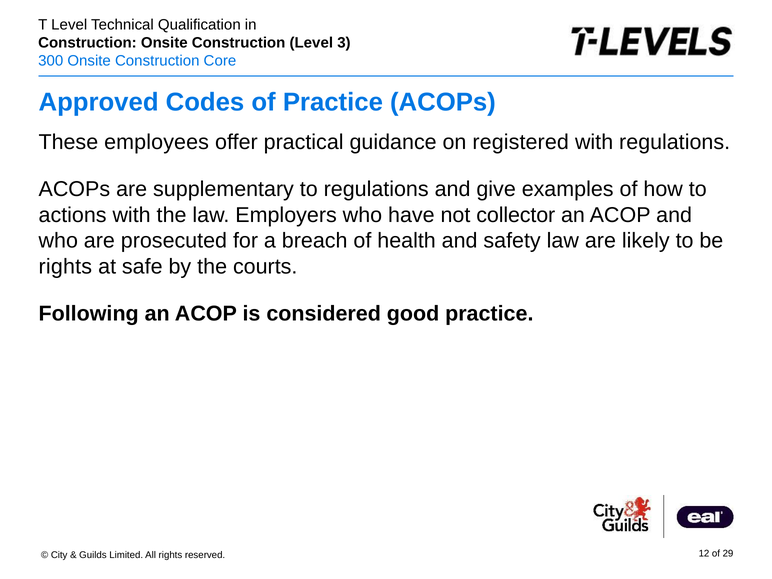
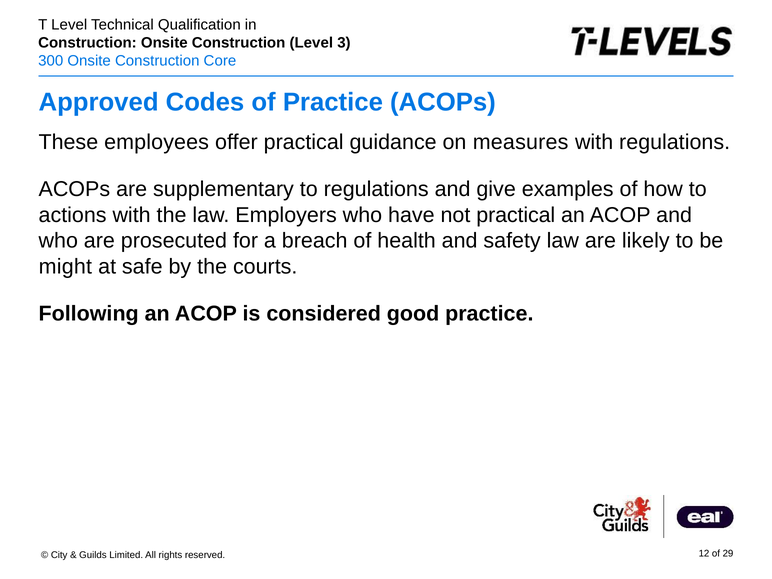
registered: registered -> measures
not collector: collector -> practical
rights at (65, 266): rights -> might
